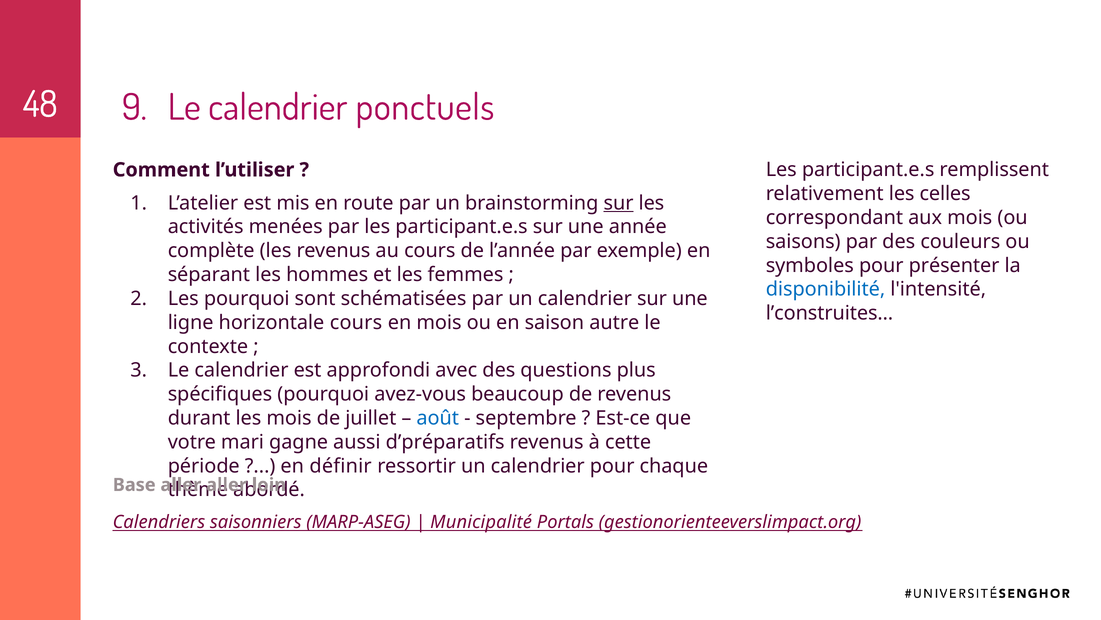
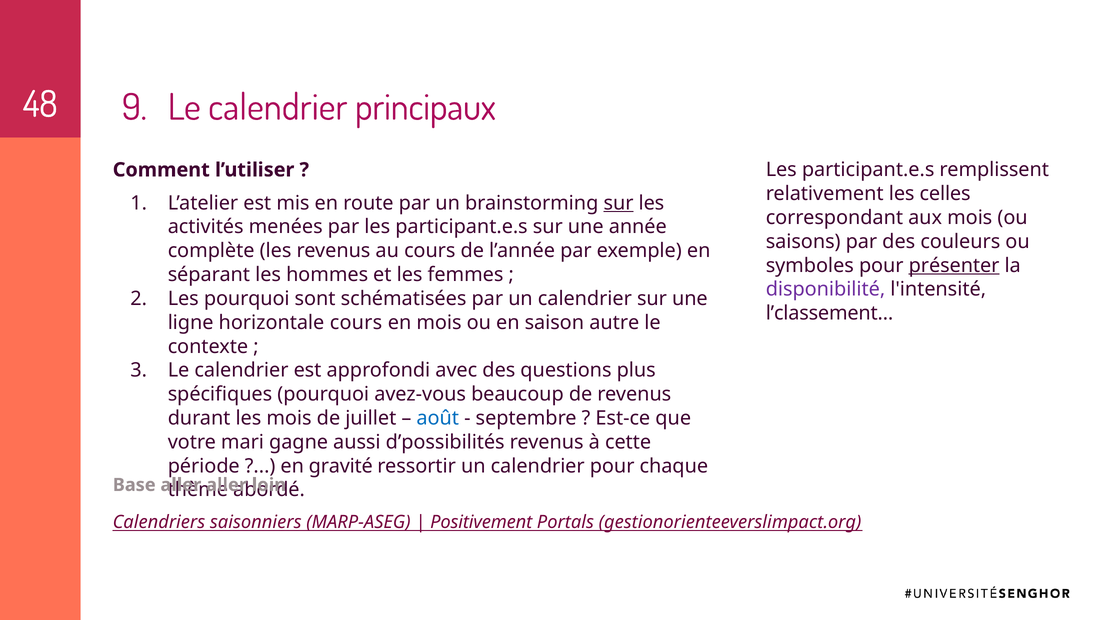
ponctuels: ponctuels -> principaux
présenter underline: none -> present
disponibilité colour: blue -> purple
l’construites…: l’construites… -> l’classement…
d’préparatifs: d’préparatifs -> d’possibilités
définir: définir -> gravité
Municipalité: Municipalité -> Positivement
